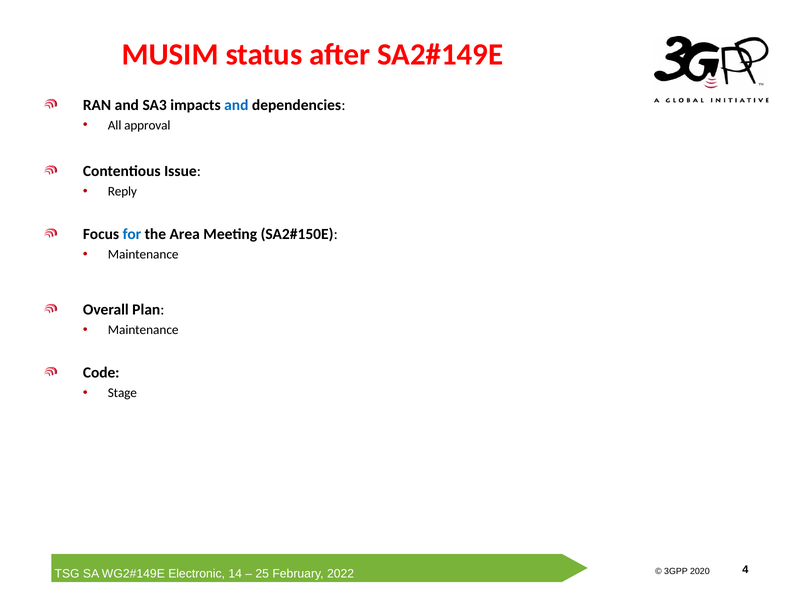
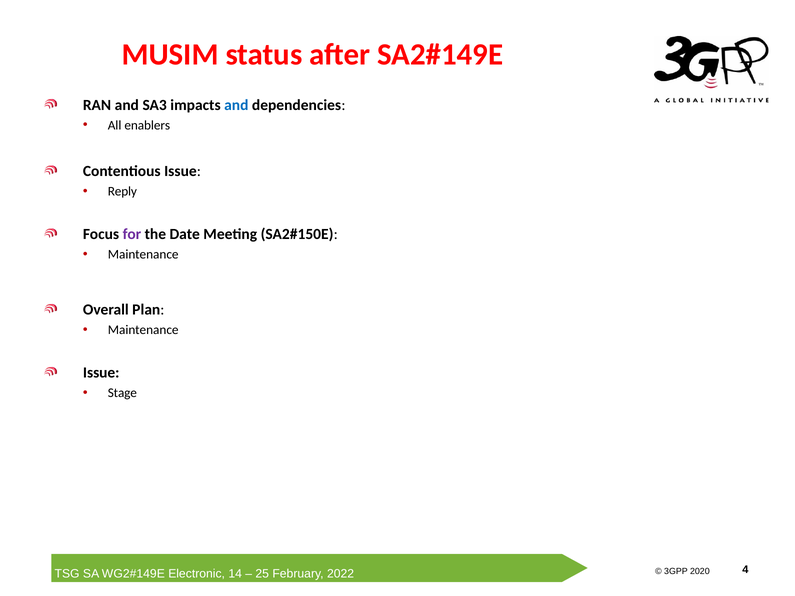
approval: approval -> enablers
for colour: blue -> purple
Area: Area -> Date
Code at (101, 373): Code -> Issue
